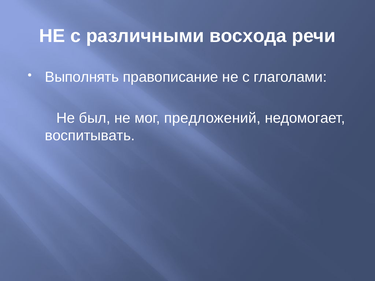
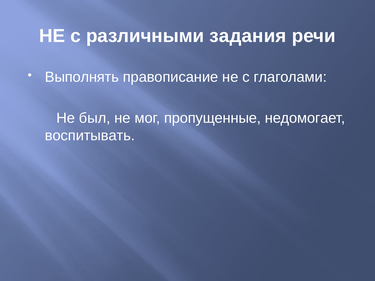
восхода: восхода -> задания
предложений: предложений -> пропущенные
